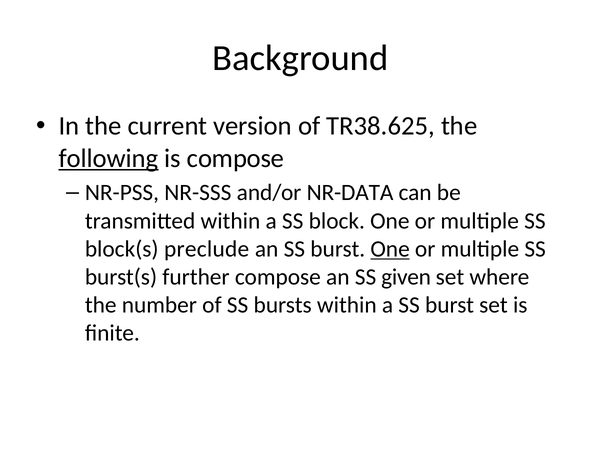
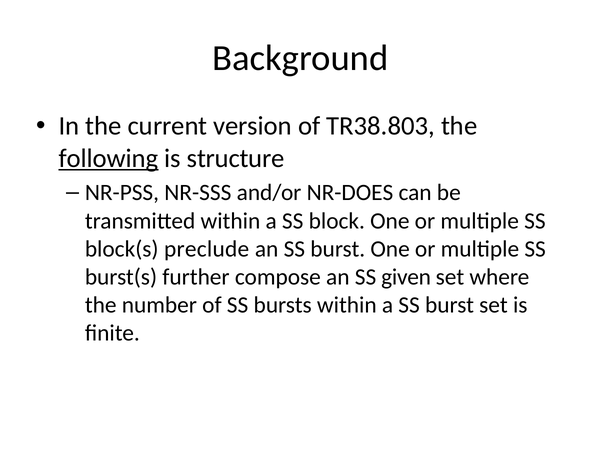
TR38.625: TR38.625 -> TR38.803
is compose: compose -> structure
NR-DATA: NR-DATA -> NR-DOES
One at (390, 249) underline: present -> none
